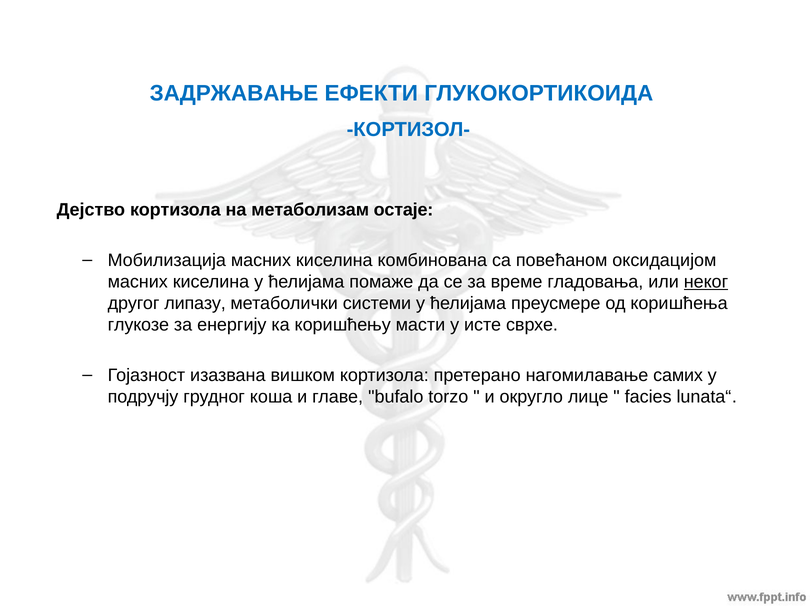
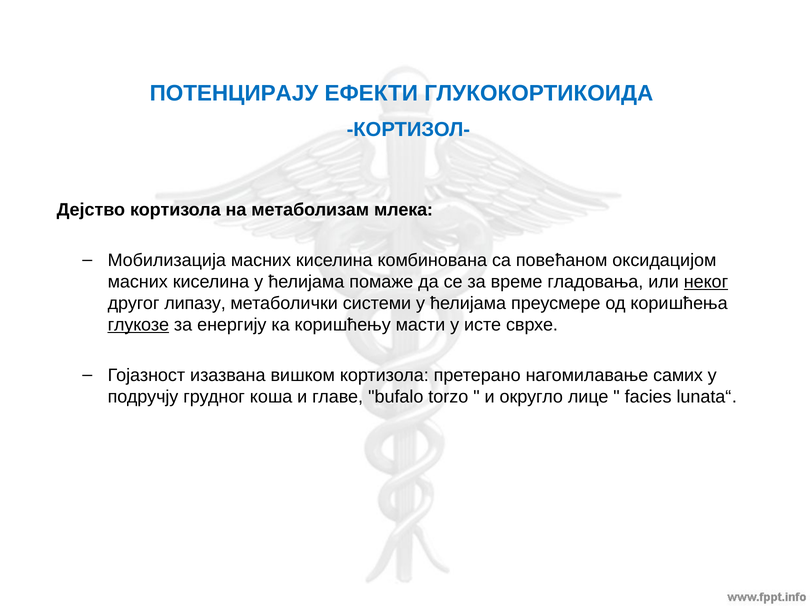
ЗАДРЖАВАЊЕ: ЗАДРЖАВАЊЕ -> ПОТЕНЦИРАЈУ
остаје: остаје -> млека
глукозе underline: none -> present
